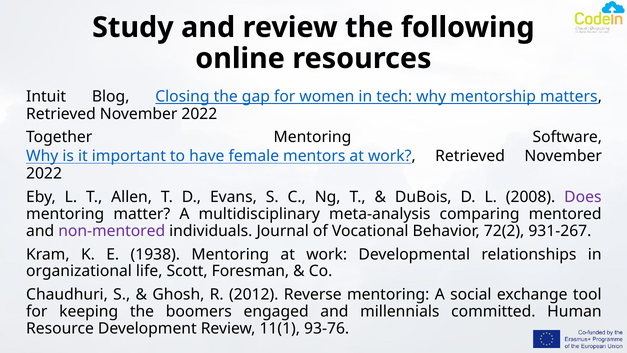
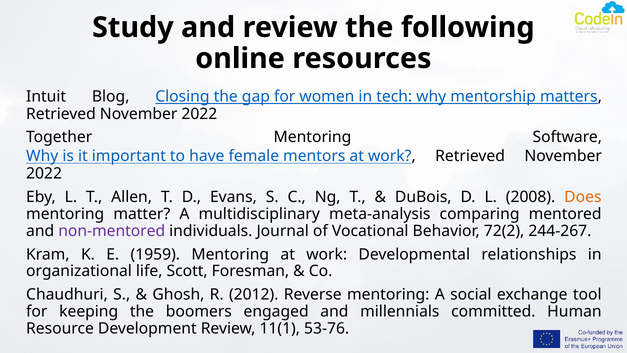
Does colour: purple -> orange
931-267: 931-267 -> 244-267
1938: 1938 -> 1959
93-76: 93-76 -> 53-76
